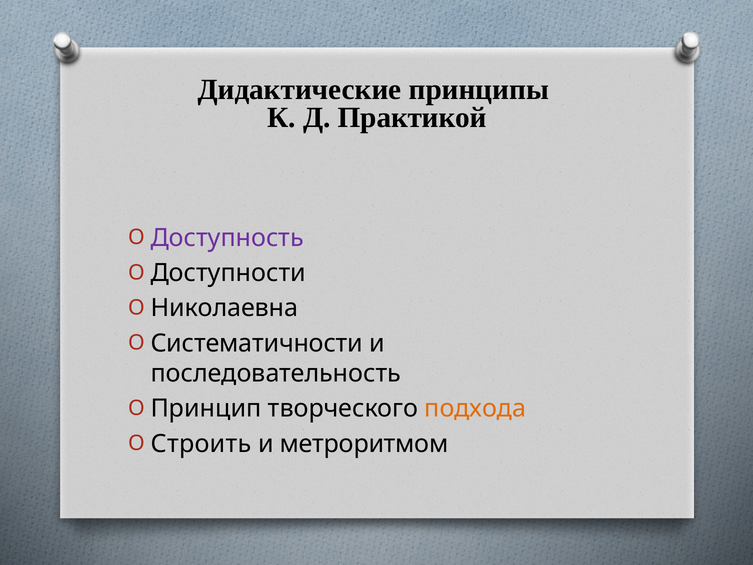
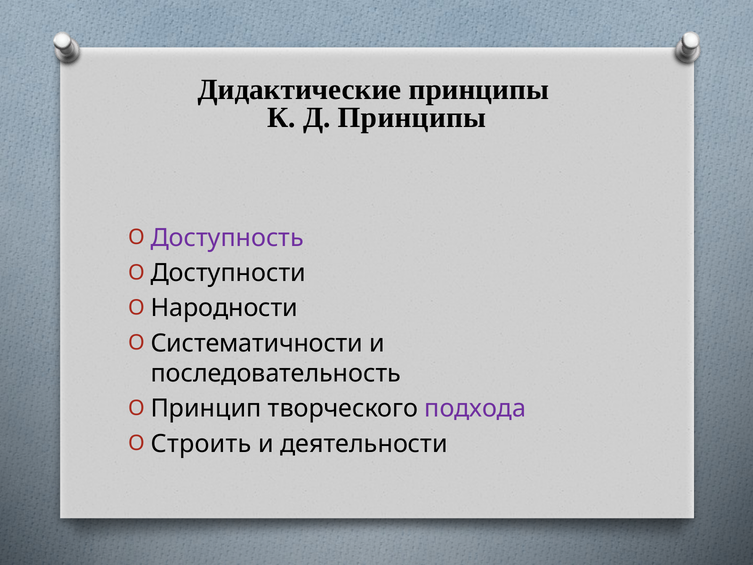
Д Практикой: Практикой -> Принципы
Николаевна: Николаевна -> Народности
подхода colour: orange -> purple
метроритмом: метроритмом -> деятельности
